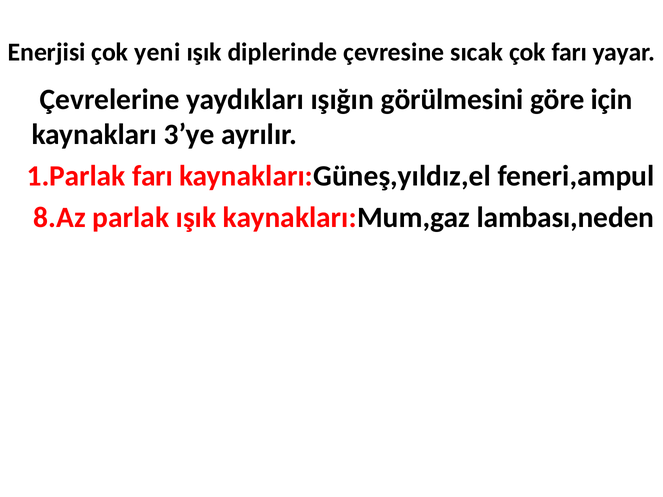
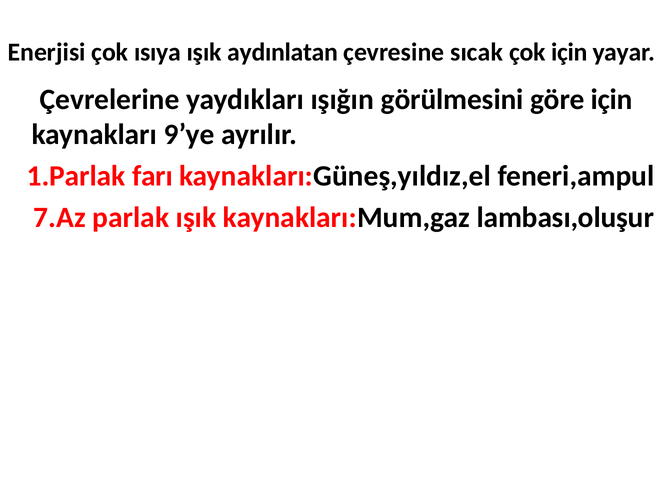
yeni: yeni -> ısıya
diplerinde: diplerinde -> aydınlatan
çok farı: farı -> için
3’ye: 3’ye -> 9’ye
8.Az: 8.Az -> 7.Az
lambası,neden: lambası,neden -> lambası,oluşur
